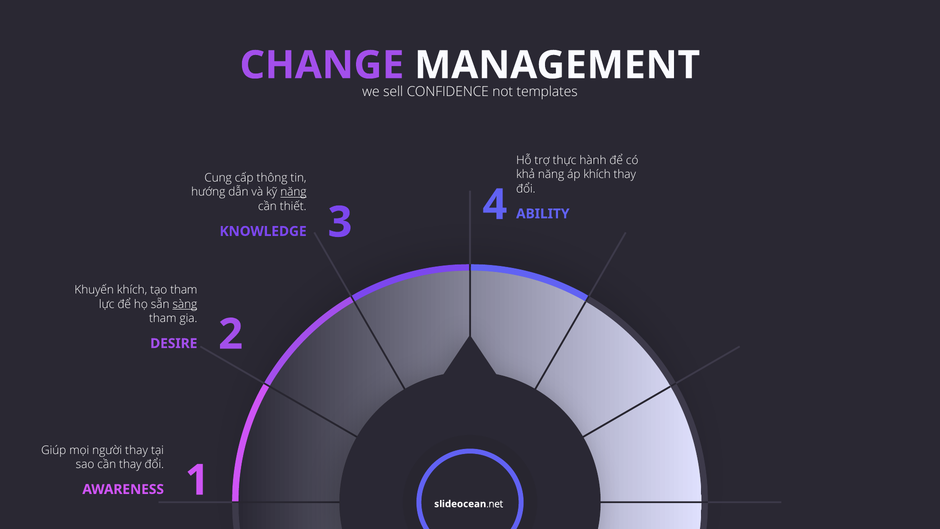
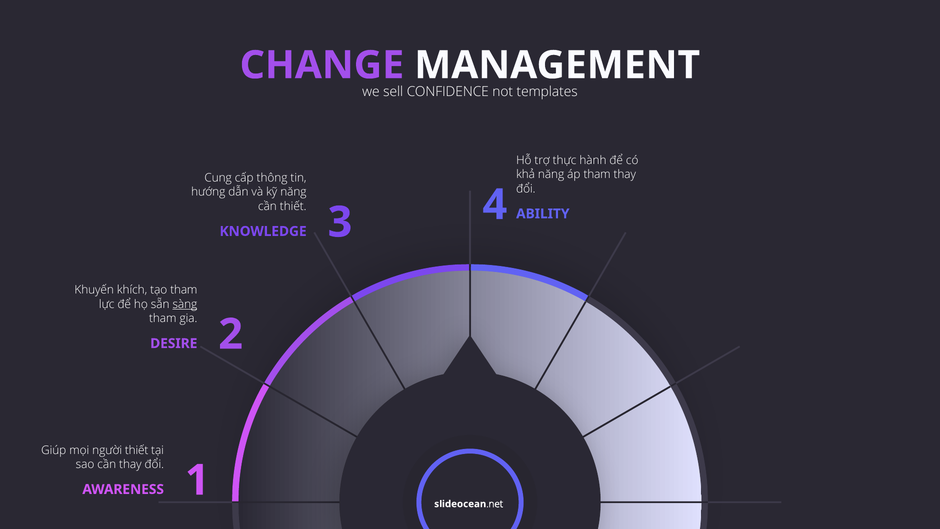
áp khích: khích -> tham
năng at (293, 192) underline: present -> none
người thay: thay -> thiết
